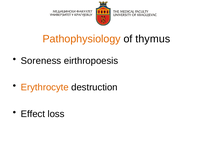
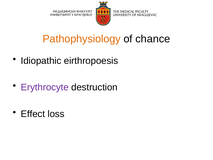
thymus: thymus -> chance
Soreness: Soreness -> Idiopathic
Erythrocyte colour: orange -> purple
